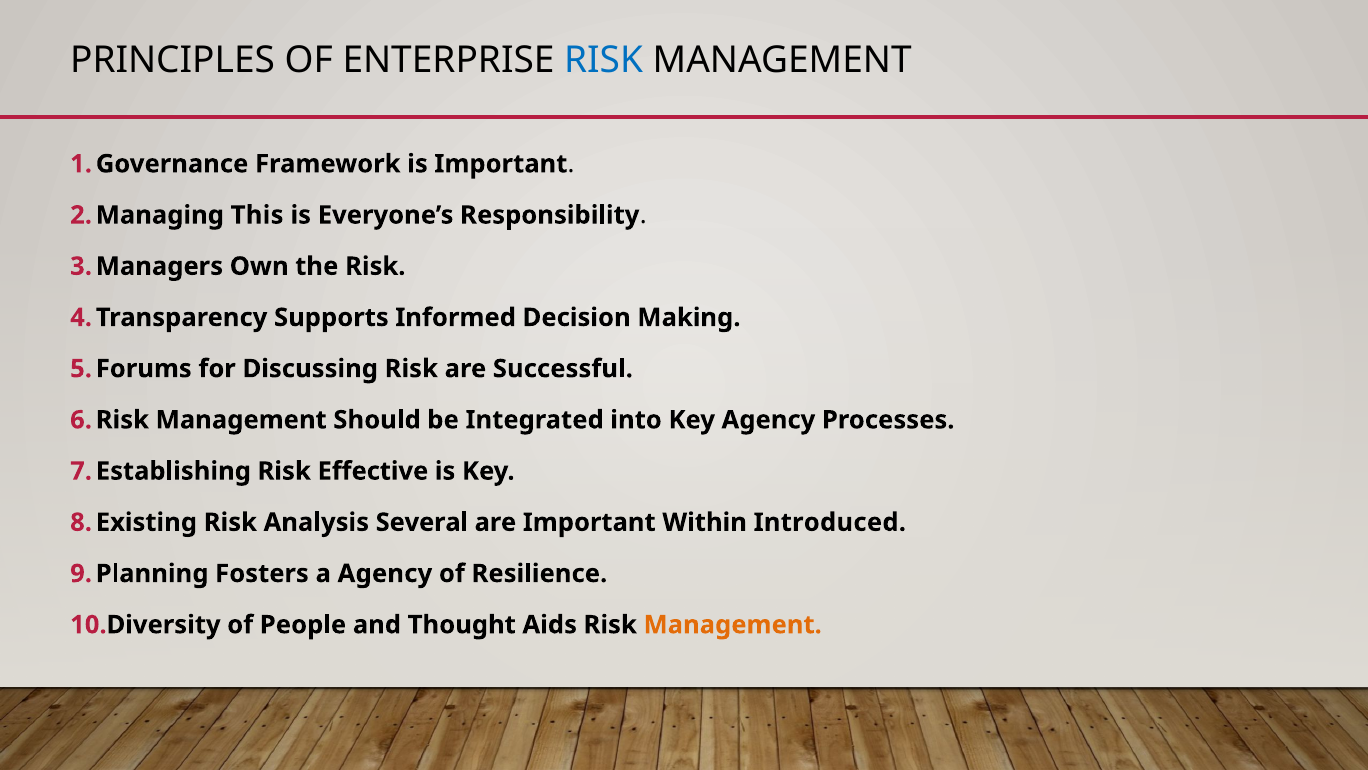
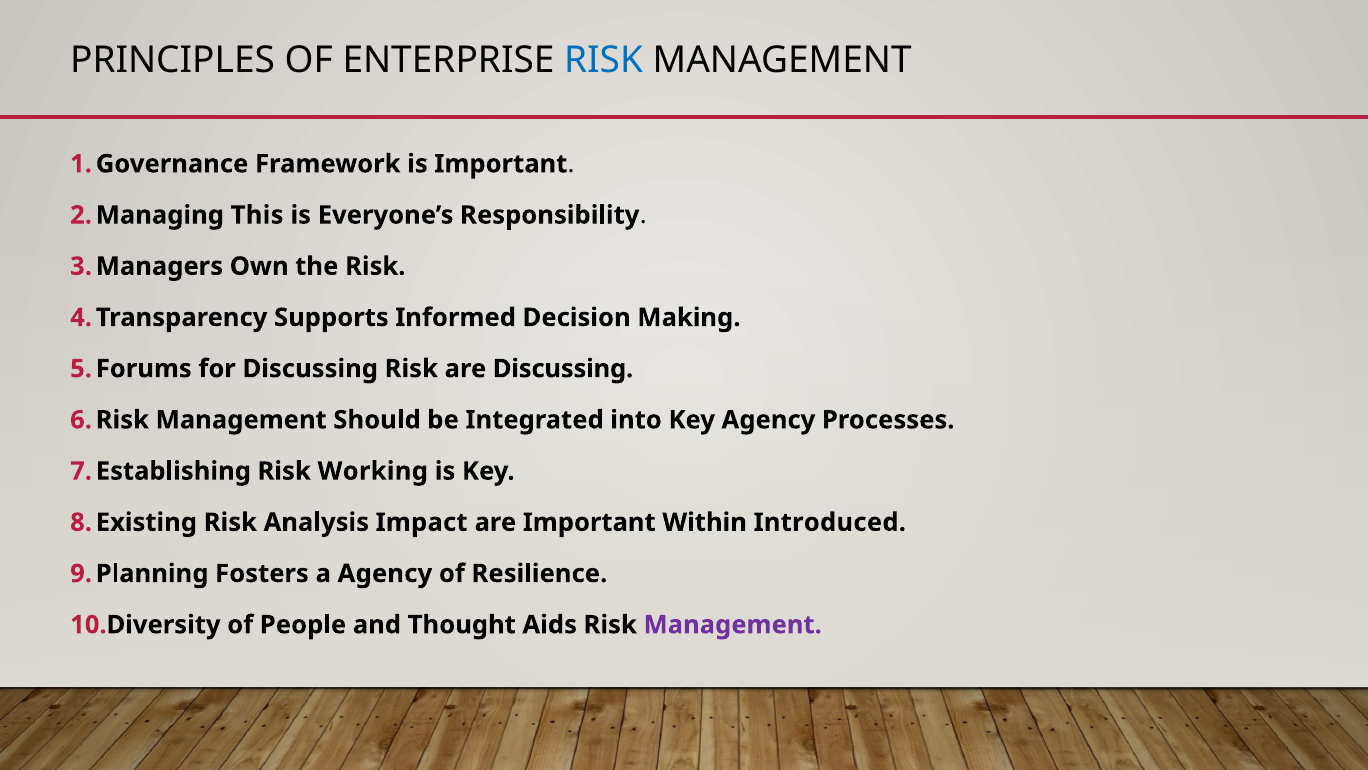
are Successful: Successful -> Discussing
Effective: Effective -> Working
Several: Several -> Impact
Management at (733, 624) colour: orange -> purple
